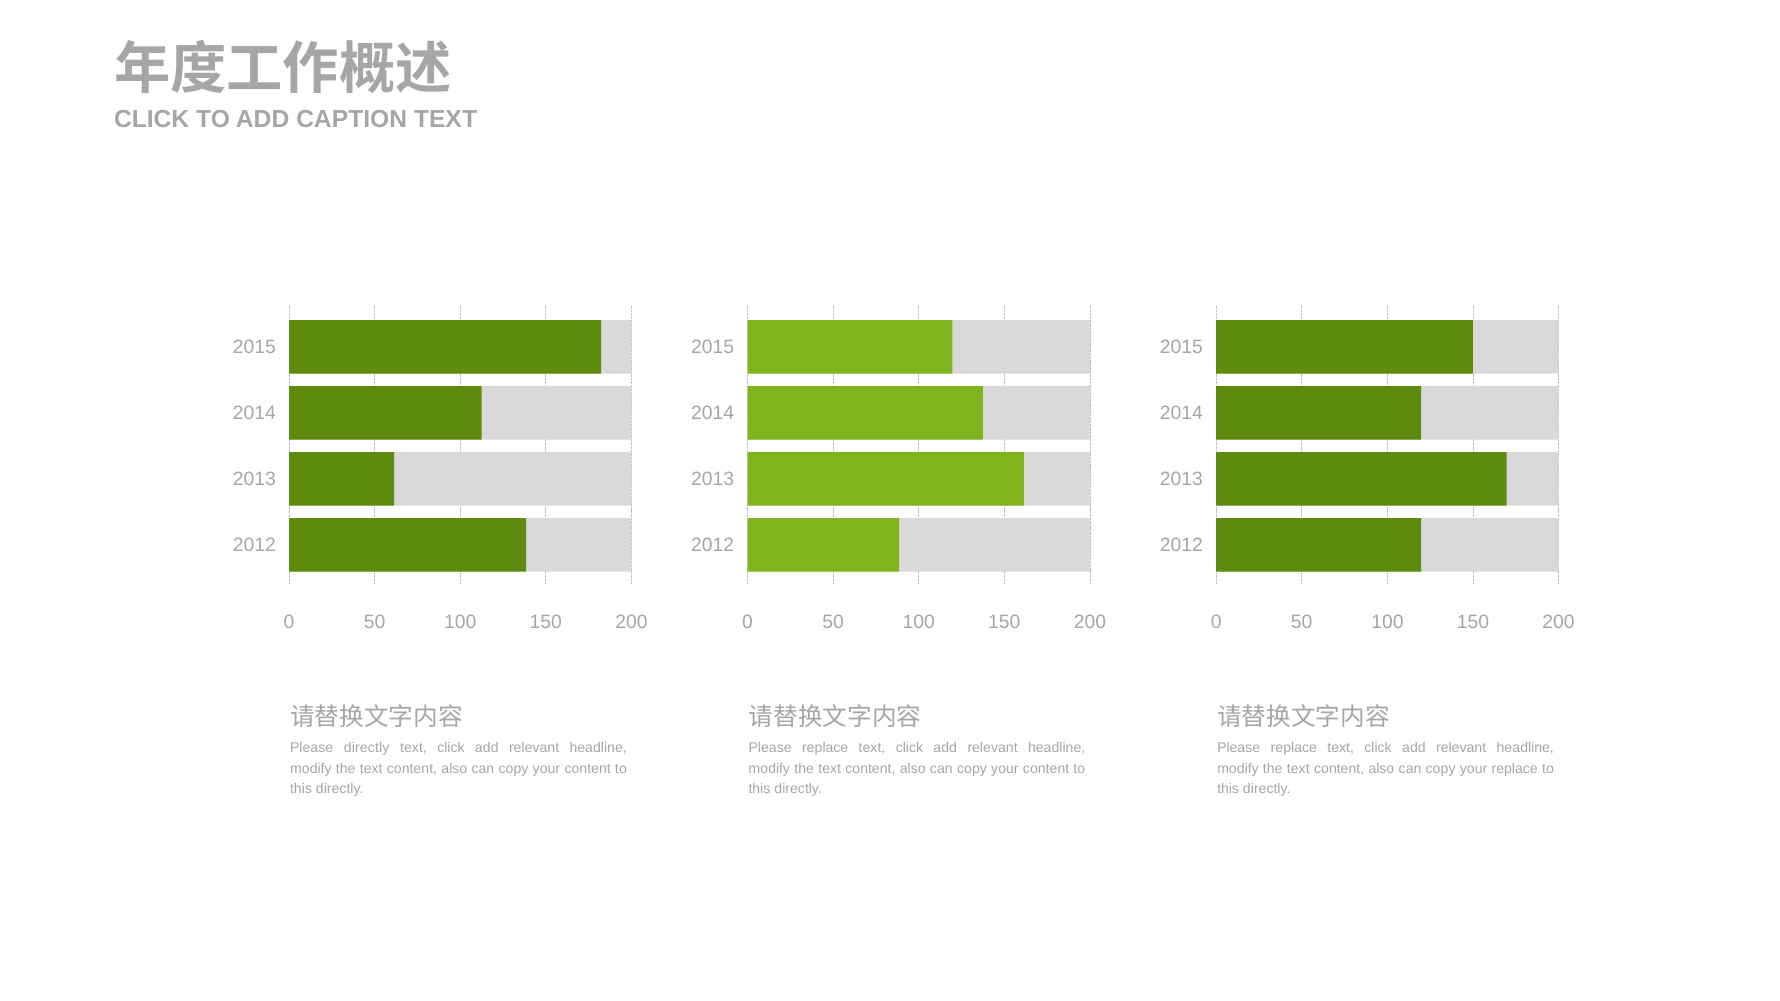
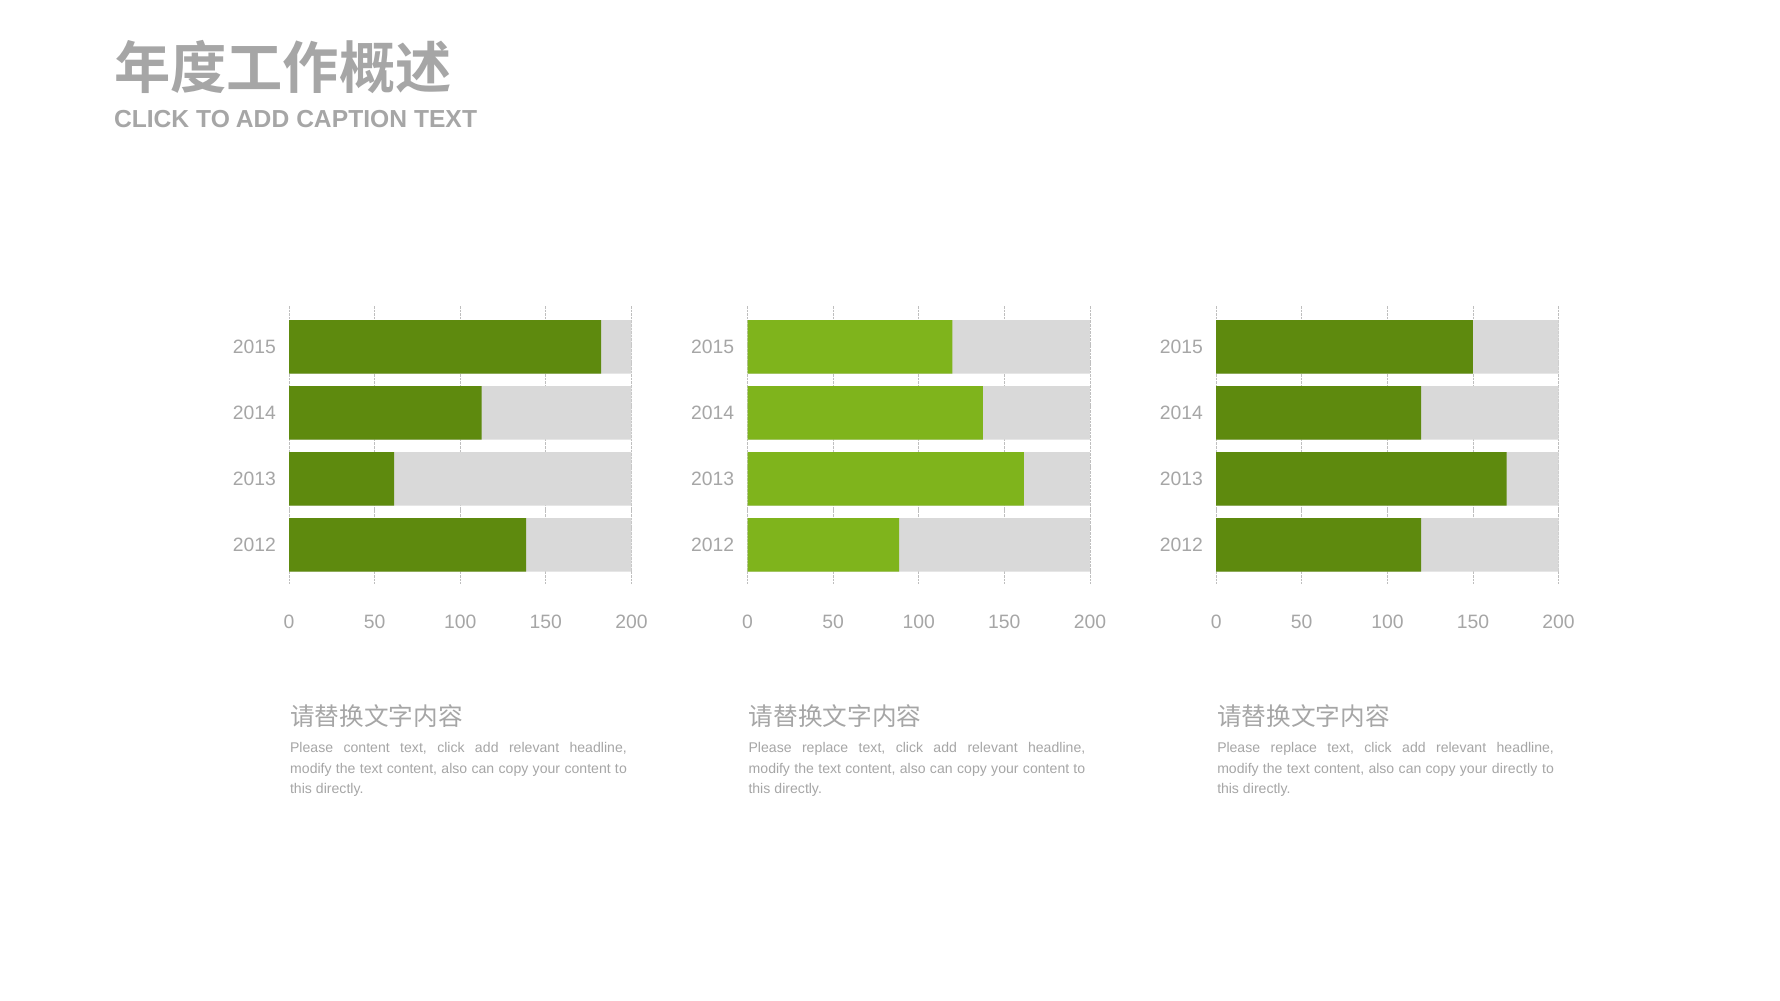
Please directly: directly -> content
your replace: replace -> directly
